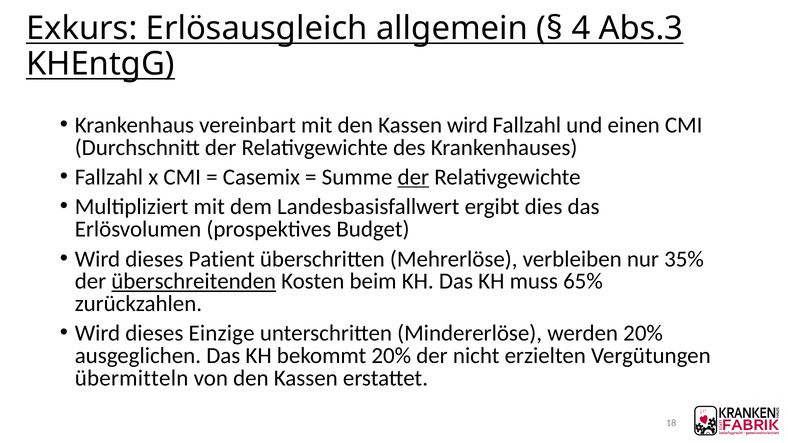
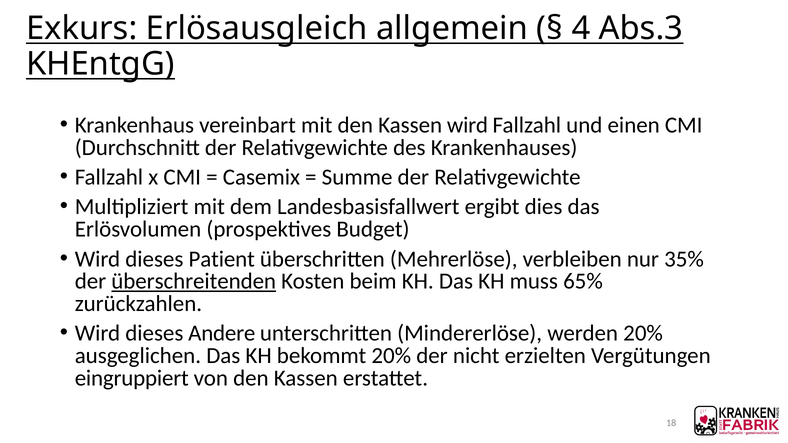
der at (413, 177) underline: present -> none
Einzige: Einzige -> Andere
übermitteln: übermitteln -> eingruppiert
